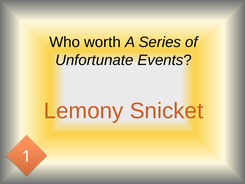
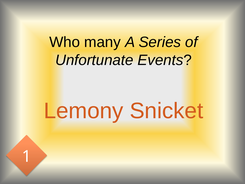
worth: worth -> many
